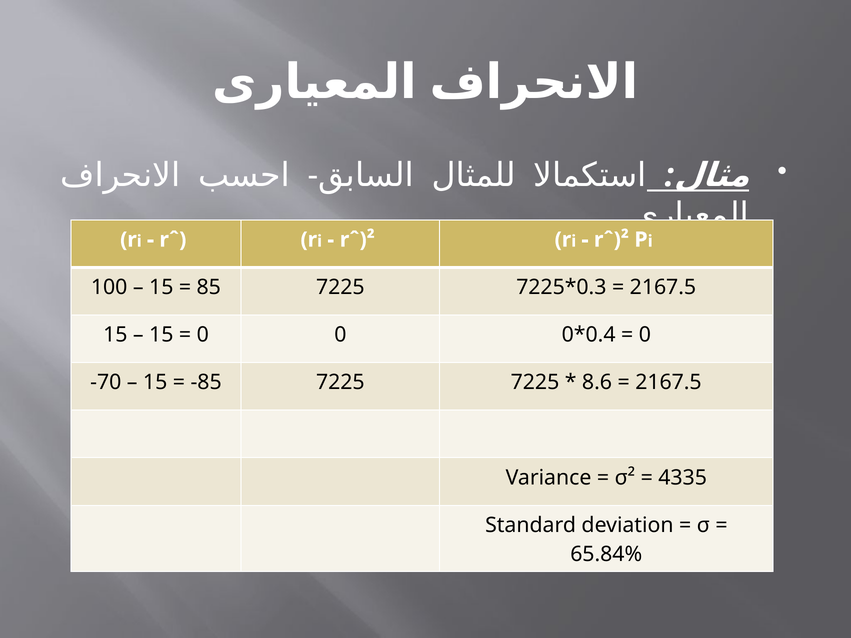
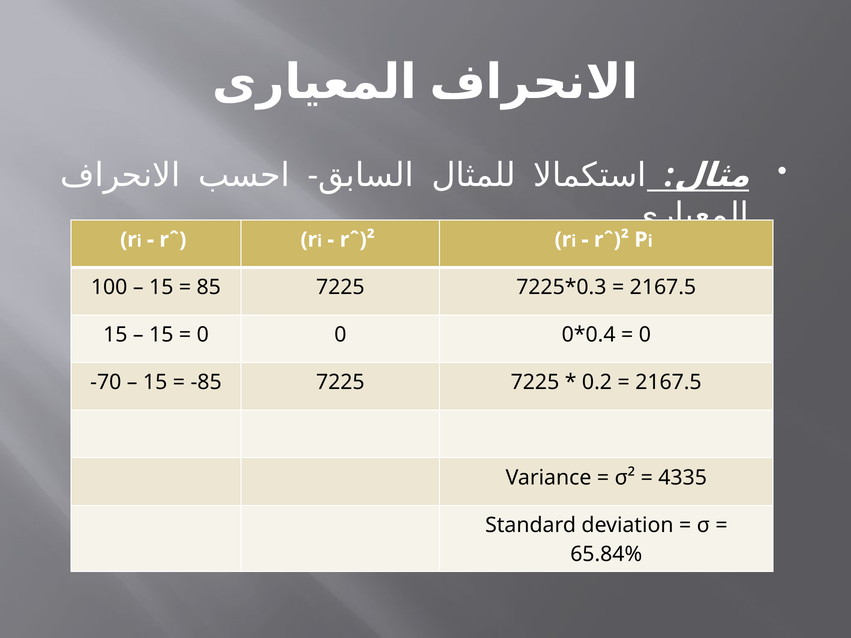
8.6: 8.6 -> 0.2
